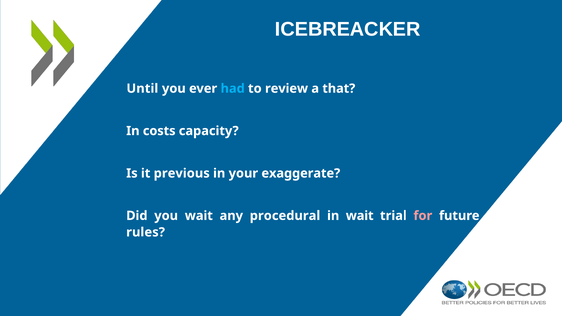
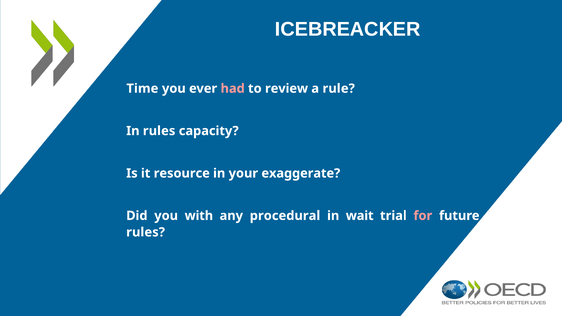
Until: Until -> Time
had colour: light blue -> pink
that: that -> rule
In costs: costs -> rules
previous: previous -> resource
you wait: wait -> with
